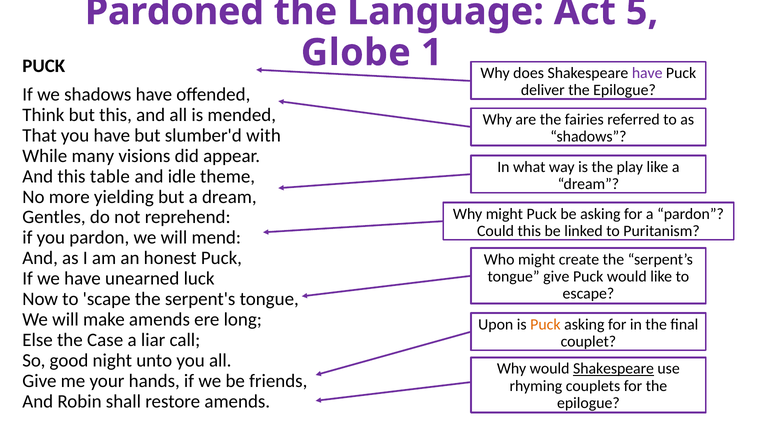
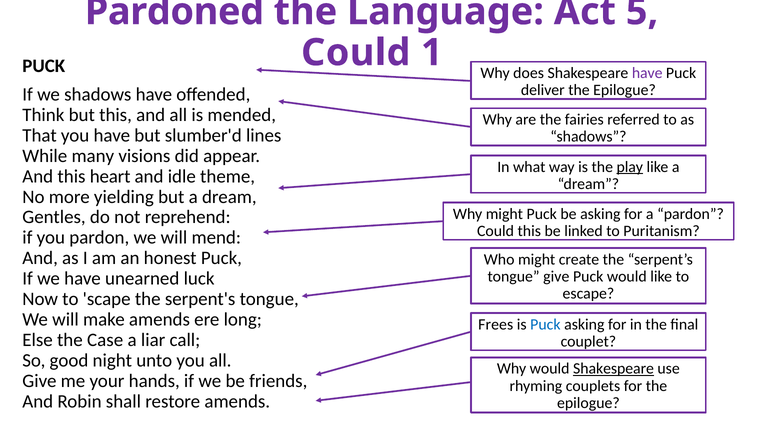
Globe at (356, 53): Globe -> Could
with: with -> lines
play underline: none -> present
table: table -> heart
Upon: Upon -> Frees
Puck at (545, 324) colour: orange -> blue
